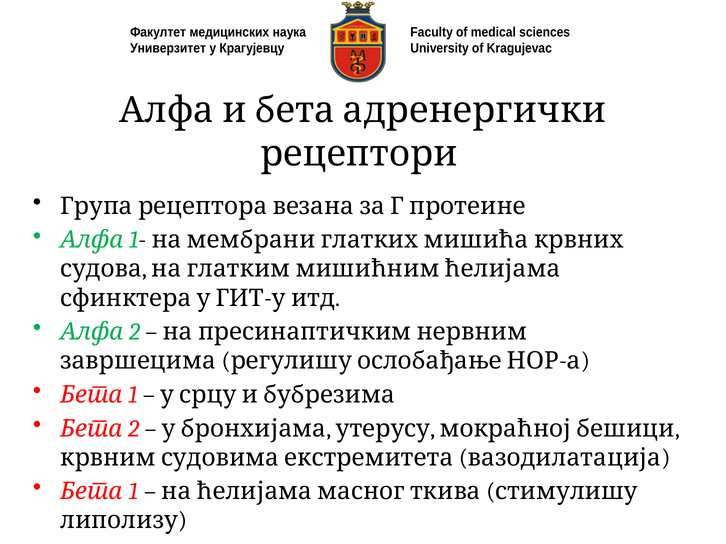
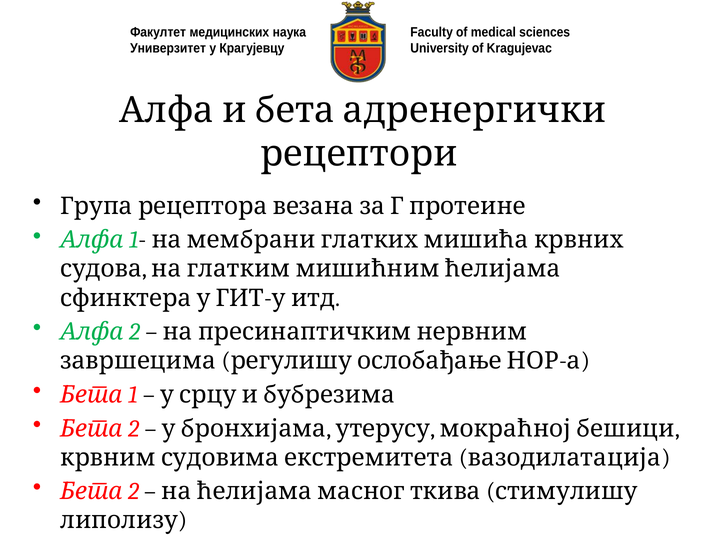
1 at (133, 492): 1 -> 2
